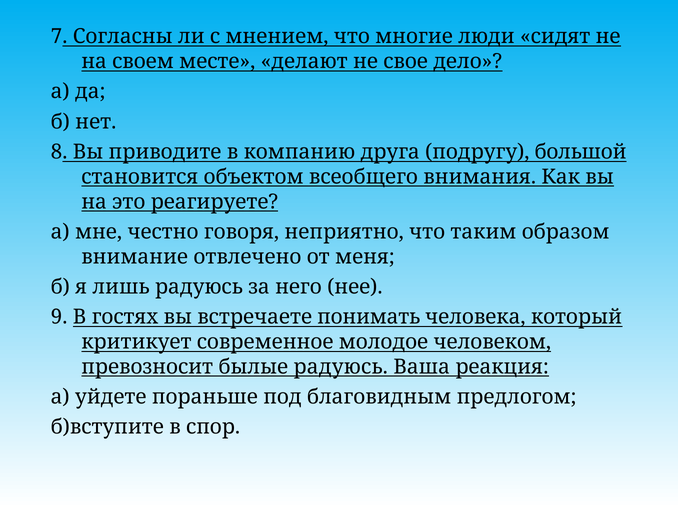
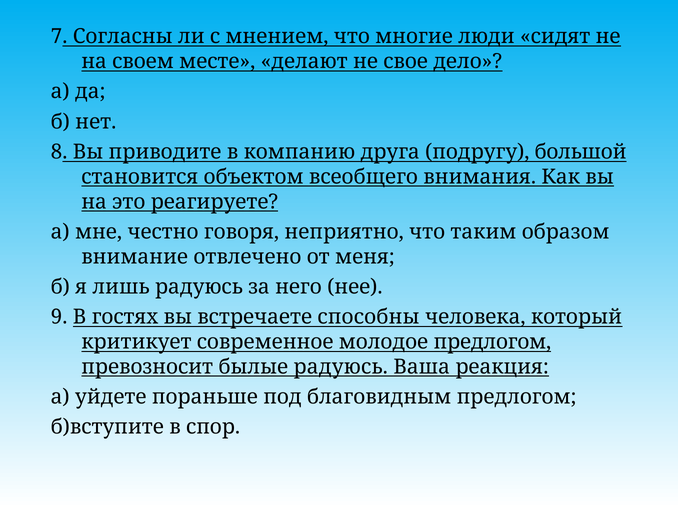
понимать: понимать -> способны
молодое человеком: человеком -> предлогом
